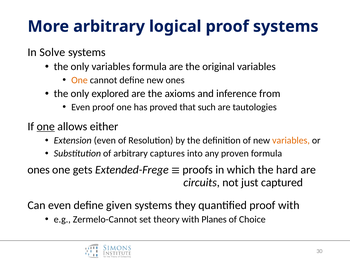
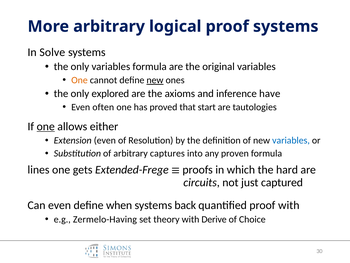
new at (155, 80) underline: none -> present
from: from -> have
Even proof: proof -> often
such: such -> start
variables at (291, 140) colour: orange -> blue
ones at (39, 170): ones -> lines
given: given -> when
they: they -> back
Zermelo-Cannot: Zermelo-Cannot -> Zermelo-Having
Planes: Planes -> Derive
